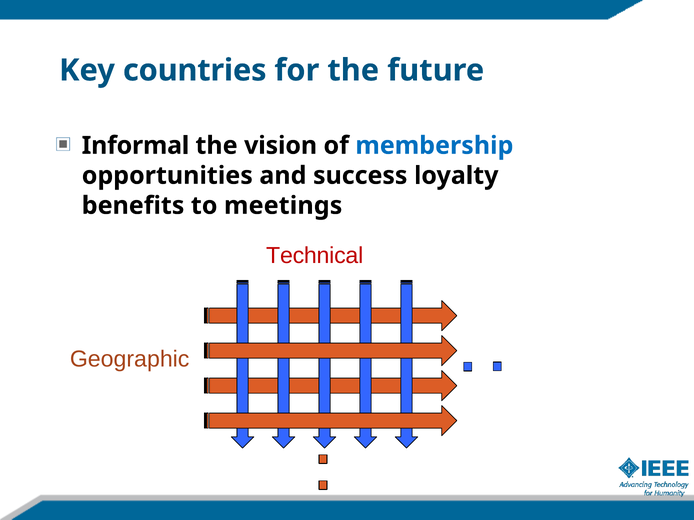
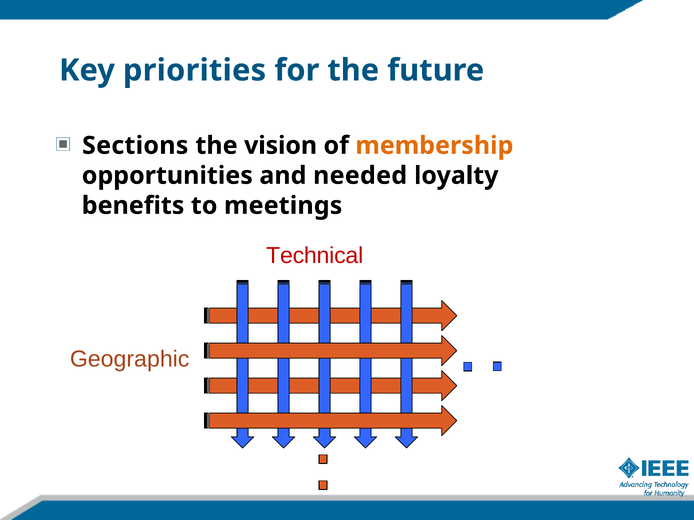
countries: countries -> priorities
Informal: Informal -> Sections
membership colour: blue -> orange
success: success -> needed
